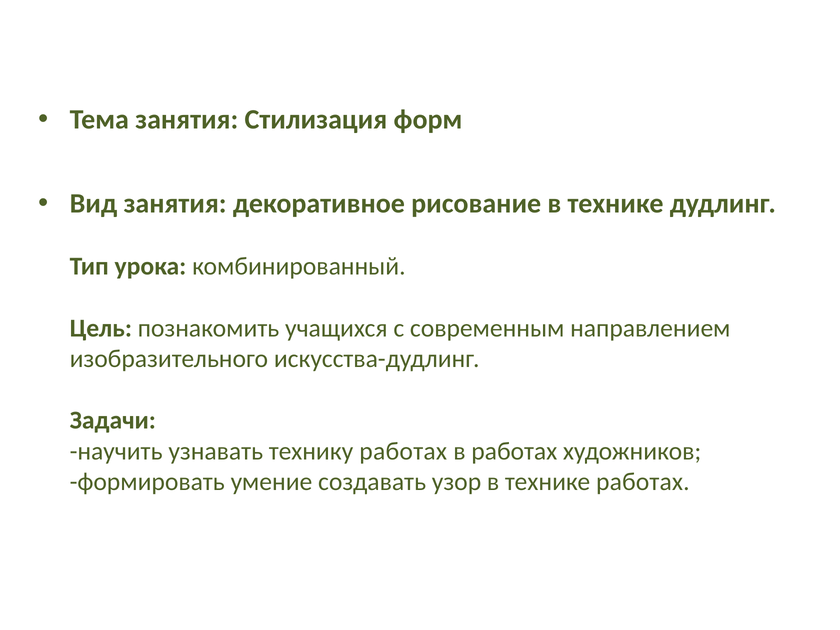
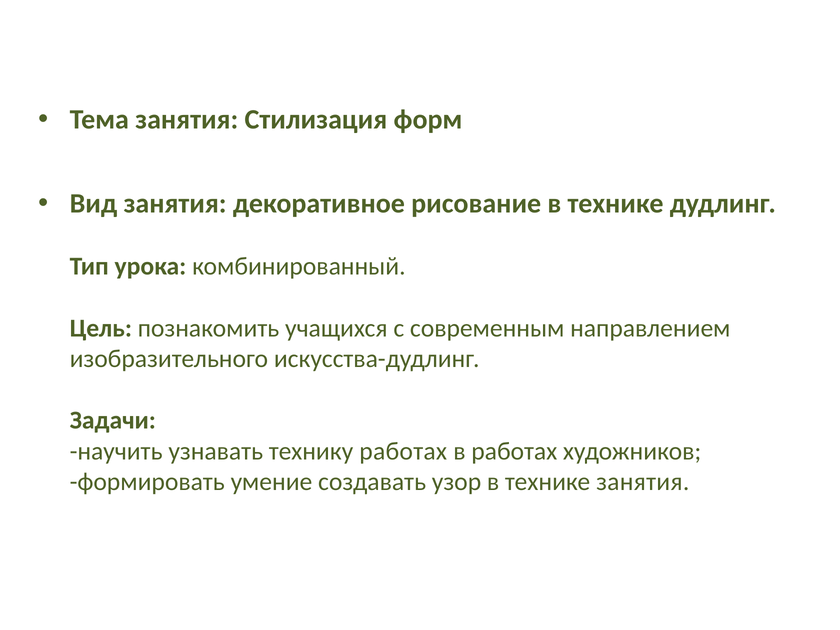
технике работах: работах -> занятия
